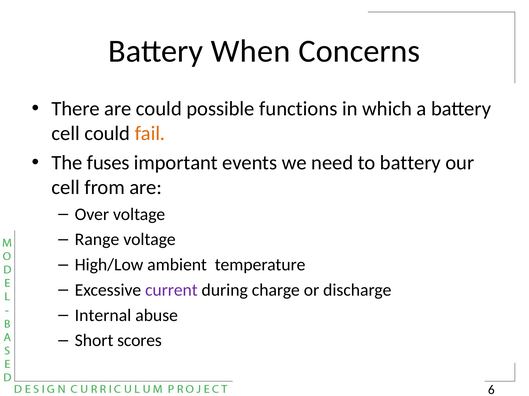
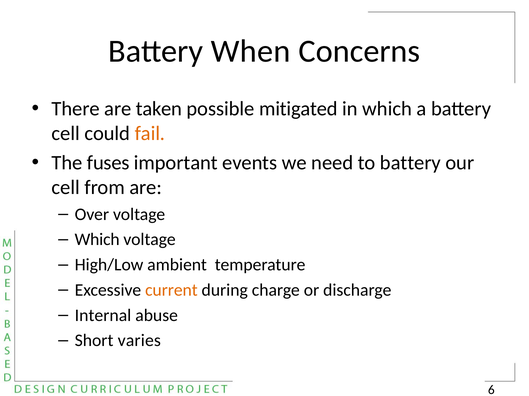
are could: could -> taken
functions: functions -> mitigated
Range at (97, 240): Range -> Which
current colour: purple -> orange
scores: scores -> varies
